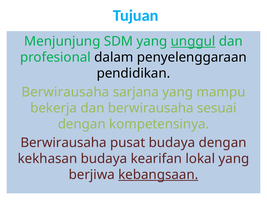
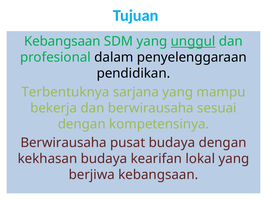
Menjunjung at (62, 41): Menjunjung -> Kebangsaan
Berwirausaha at (65, 92): Berwirausaha -> Terbentuknya
kebangsaan at (158, 175) underline: present -> none
